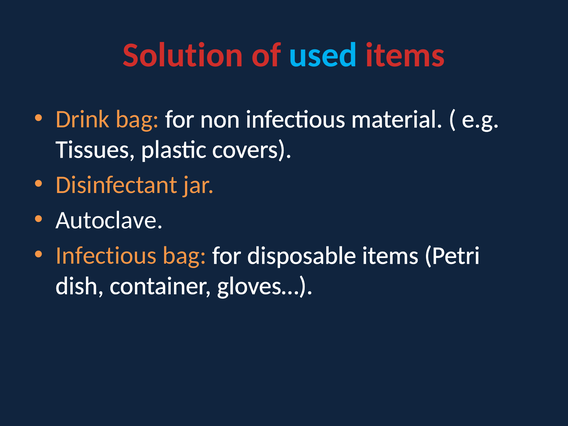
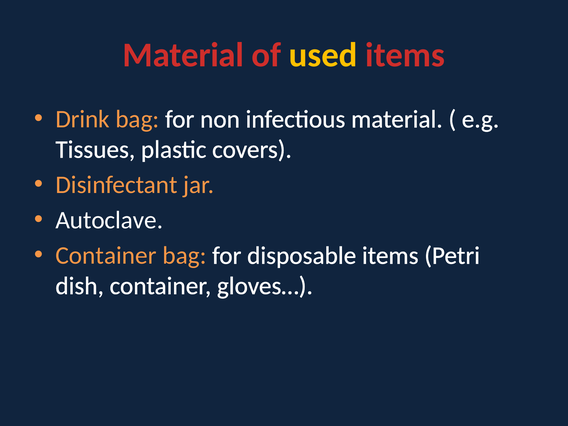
Solution at (183, 55): Solution -> Material
used colour: light blue -> yellow
Infectious at (106, 256): Infectious -> Container
